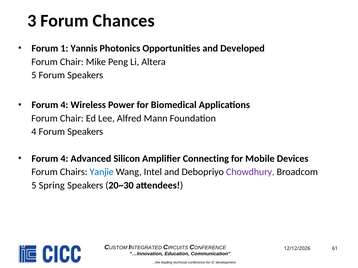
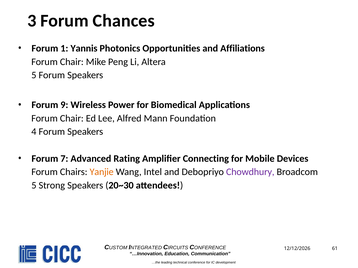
Developed: Developed -> Affiliations
4 at (64, 105): 4 -> 9
4 at (64, 159): 4 -> 7
Silicon: Silicon -> Rating
Yanjie colour: blue -> orange
Spring: Spring -> Strong
